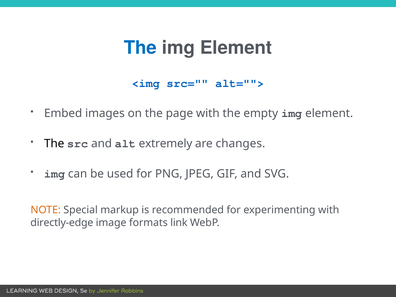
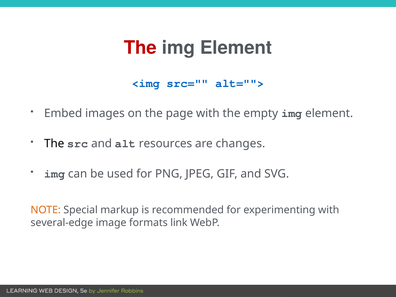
The at (140, 48) colour: blue -> red
extremely: extremely -> resources
directly-edge: directly-edge -> several-edge
